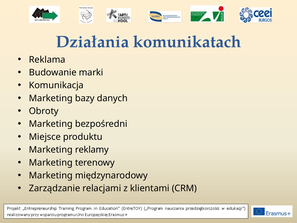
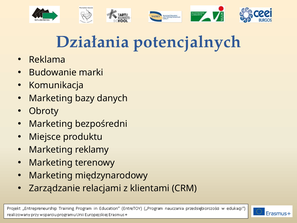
komunikatach: komunikatach -> potencjalnych
